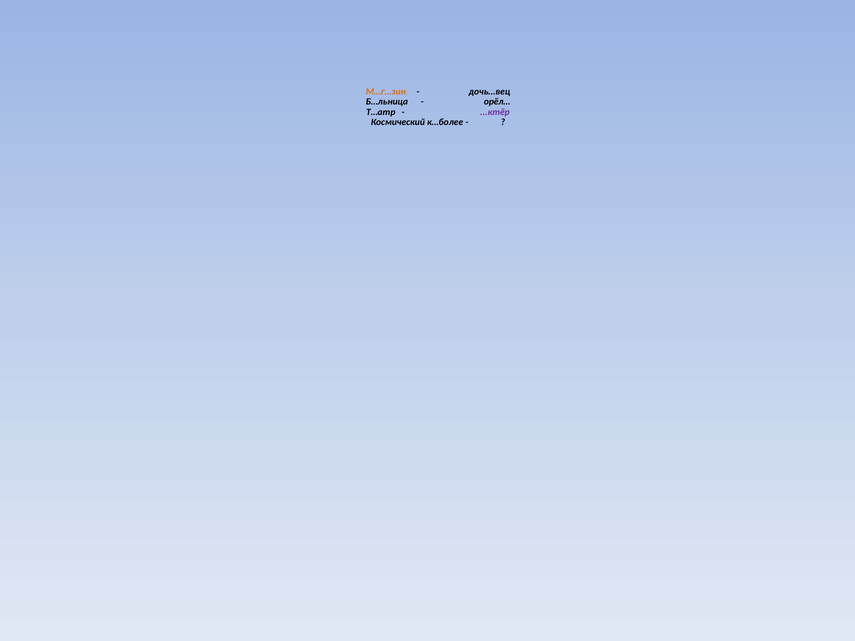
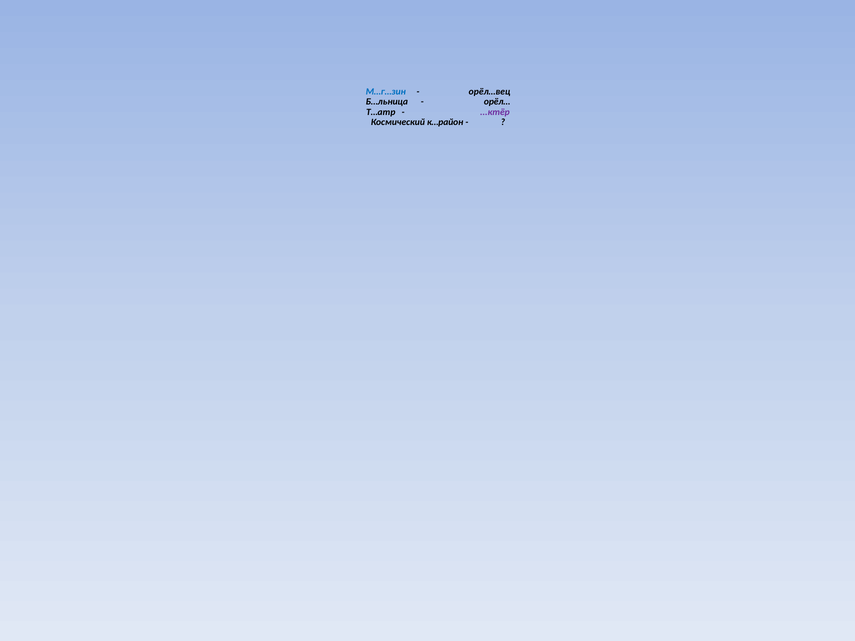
М…г…зин colour: orange -> blue
дочь…вец: дочь…вец -> орёл…вец
к…более: к…более -> к…район
